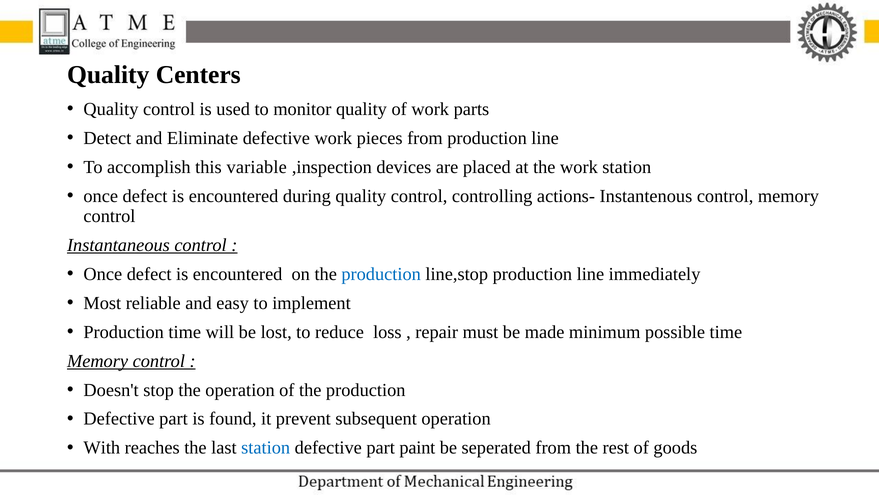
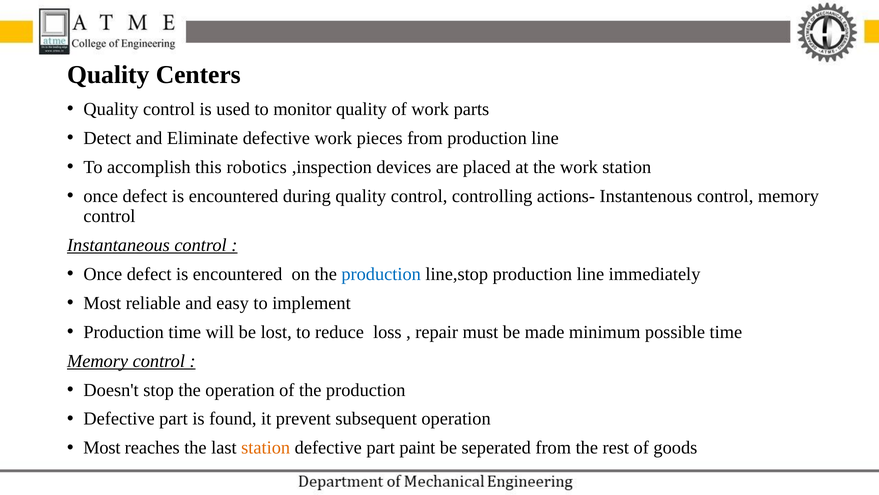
variable: variable -> robotics
With at (102, 447): With -> Most
station at (266, 447) colour: blue -> orange
